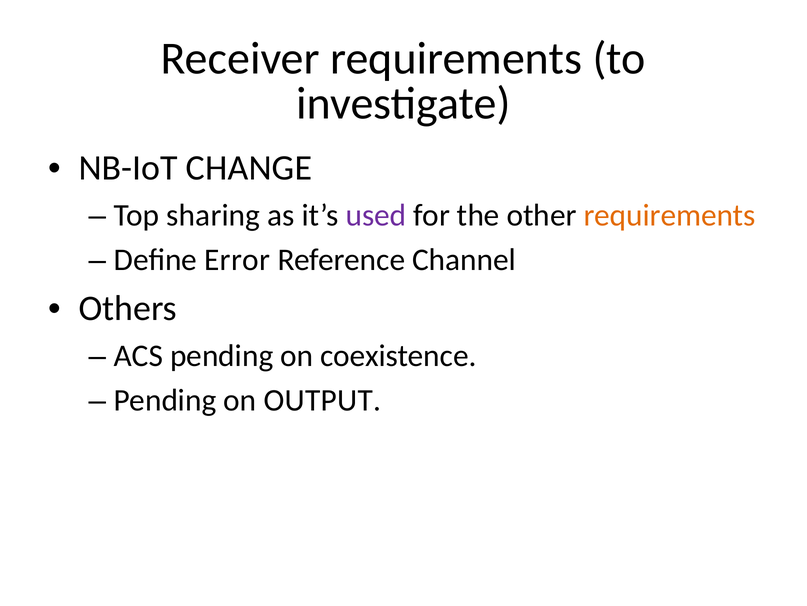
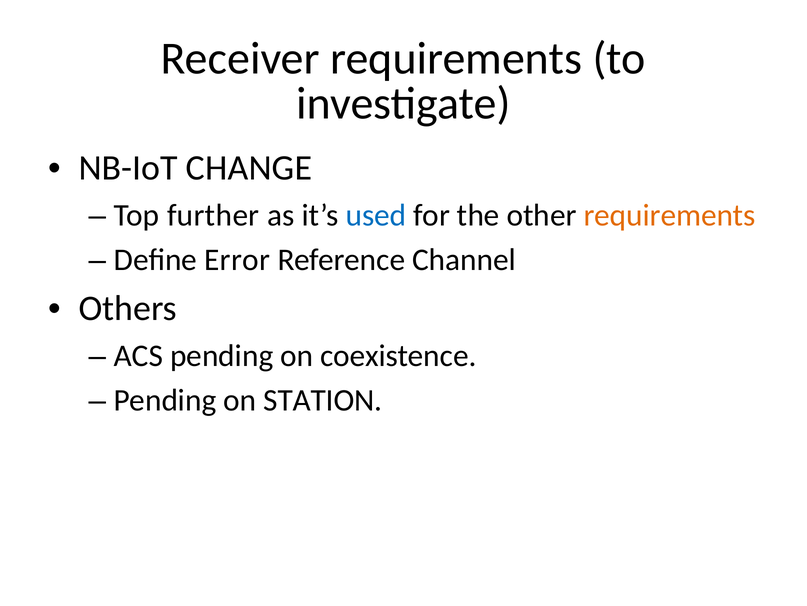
sharing: sharing -> further
used colour: purple -> blue
OUTPUT: OUTPUT -> STATION
